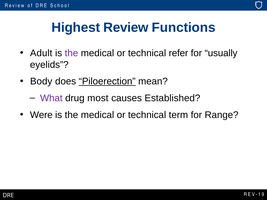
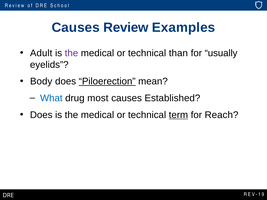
Highest at (76, 28): Highest -> Causes
Functions: Functions -> Examples
refer: refer -> than
What colour: purple -> blue
Were at (41, 115): Were -> Does
term underline: none -> present
Range: Range -> Reach
